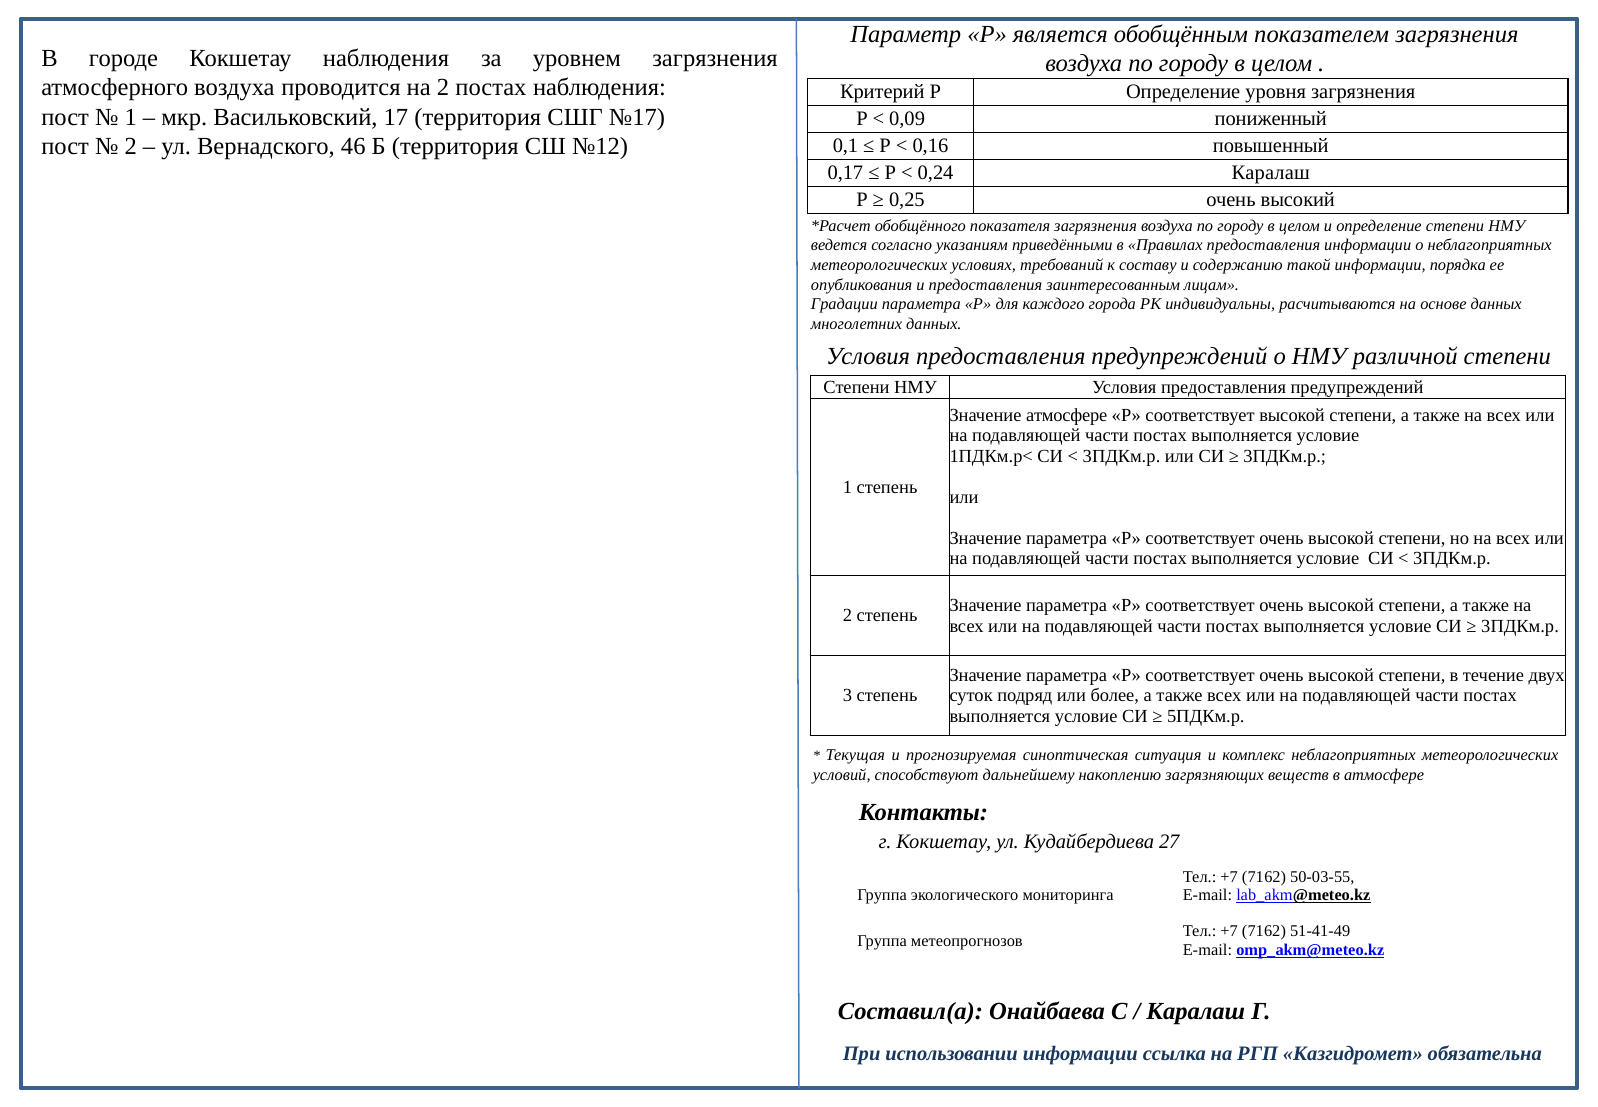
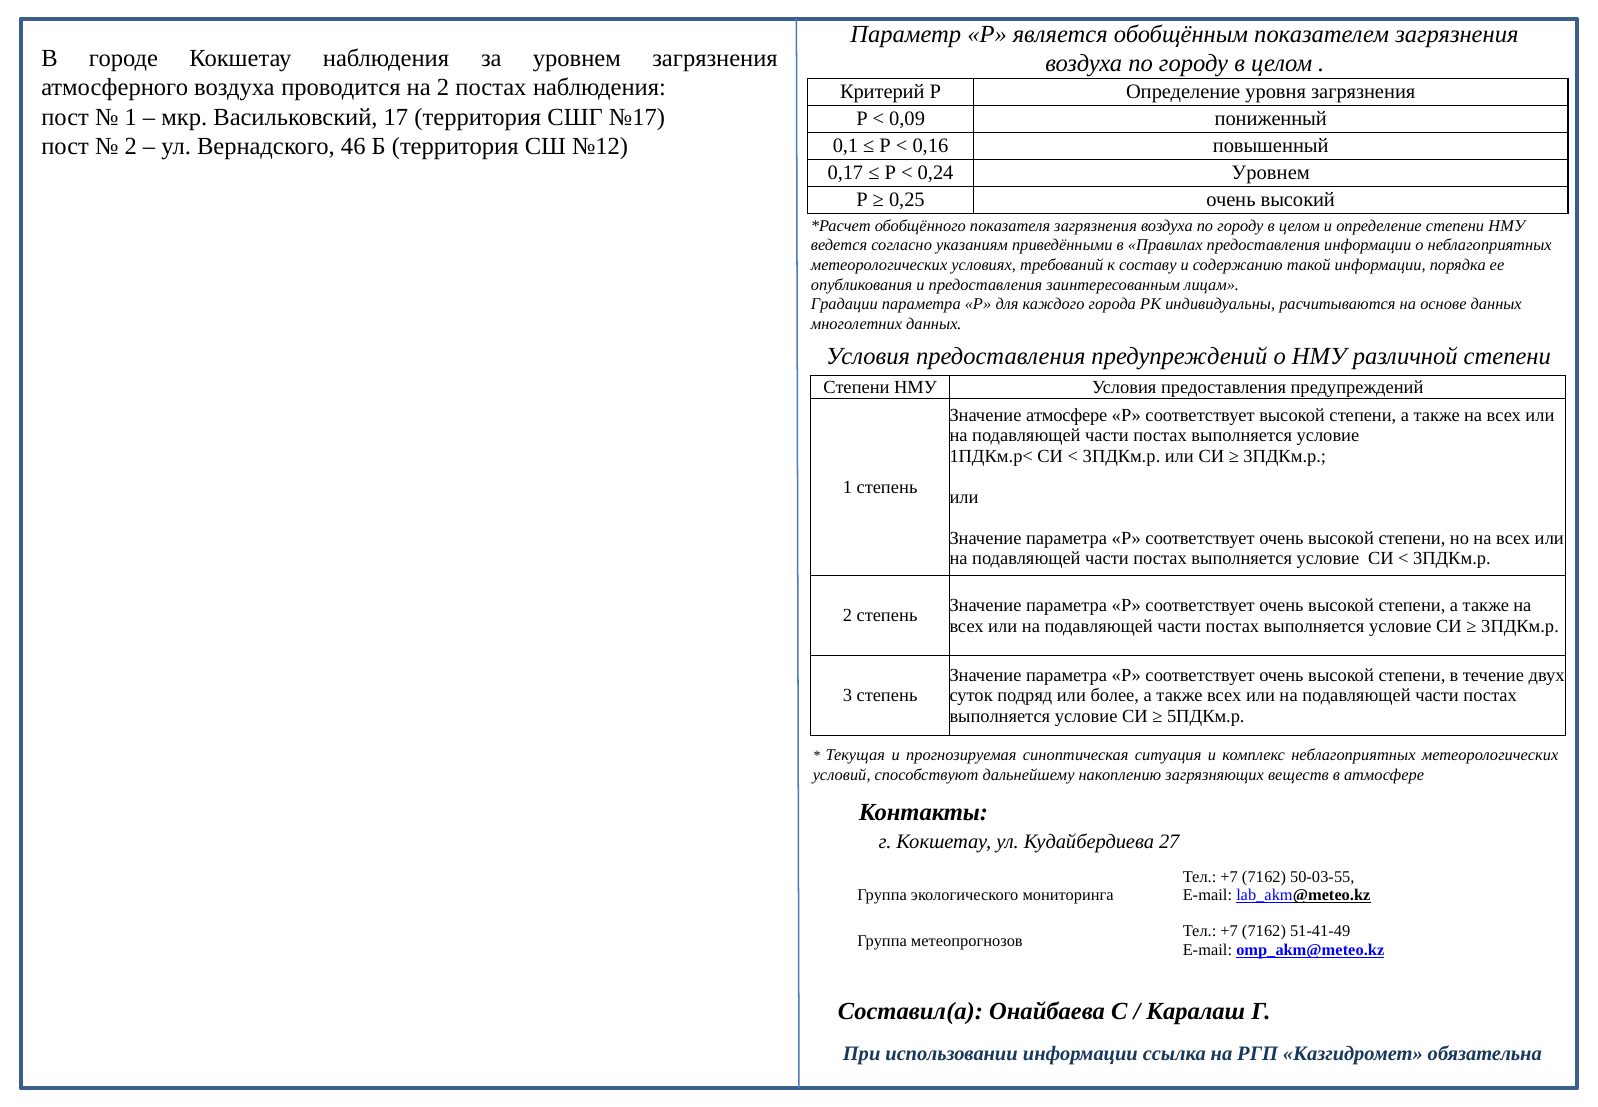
0,24 Каралаш: Каралаш -> Уровнем
